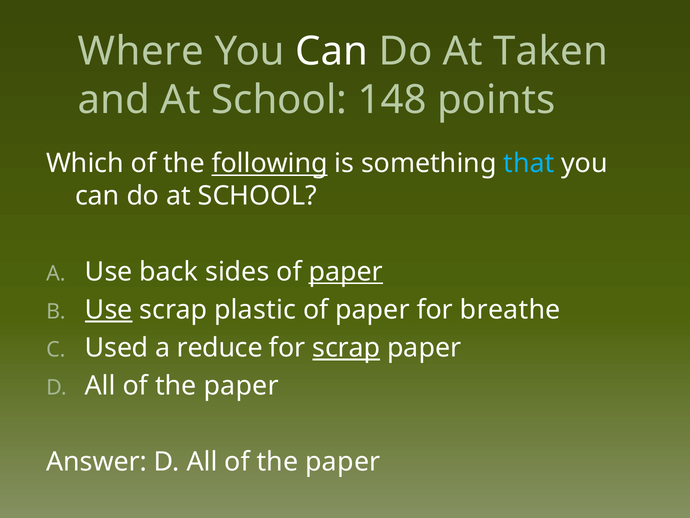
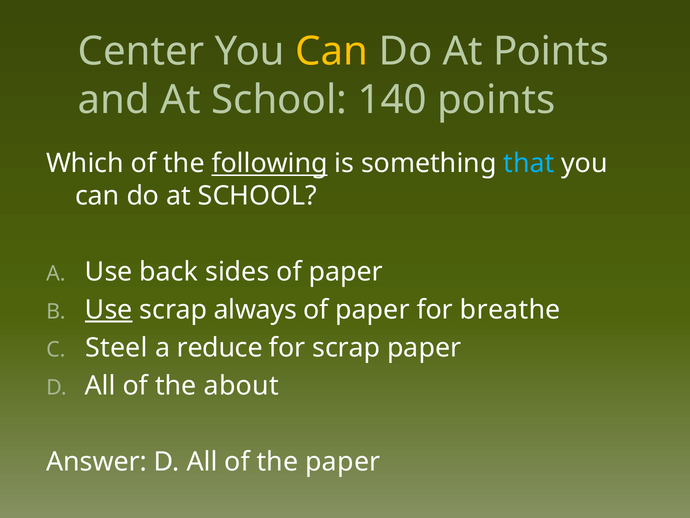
Where: Where -> Center
Can at (332, 52) colour: white -> yellow
At Taken: Taken -> Points
148: 148 -> 140
paper at (346, 272) underline: present -> none
plastic: plastic -> always
Used: Used -> Steel
scrap at (346, 348) underline: present -> none
paper at (241, 386): paper -> about
